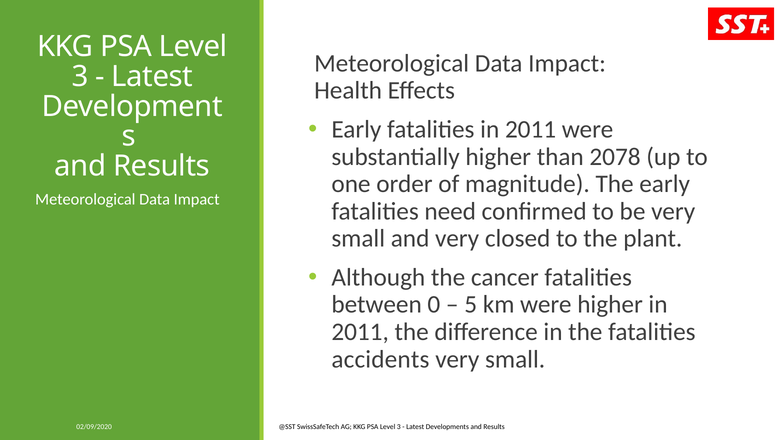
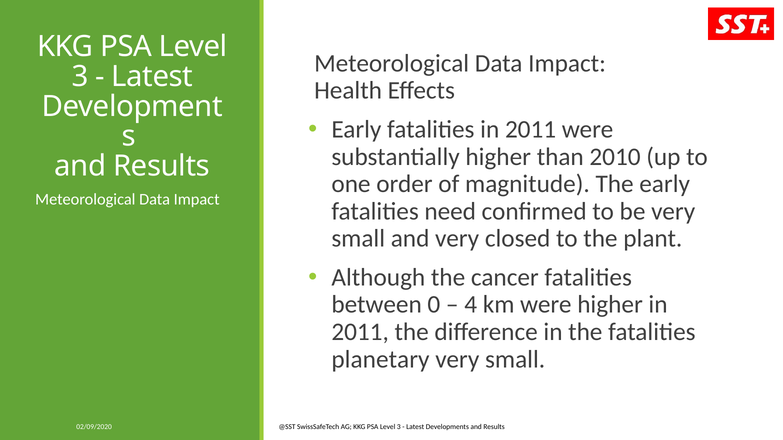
2078: 2078 -> 2010
5: 5 -> 4
accidents: accidents -> planetary
